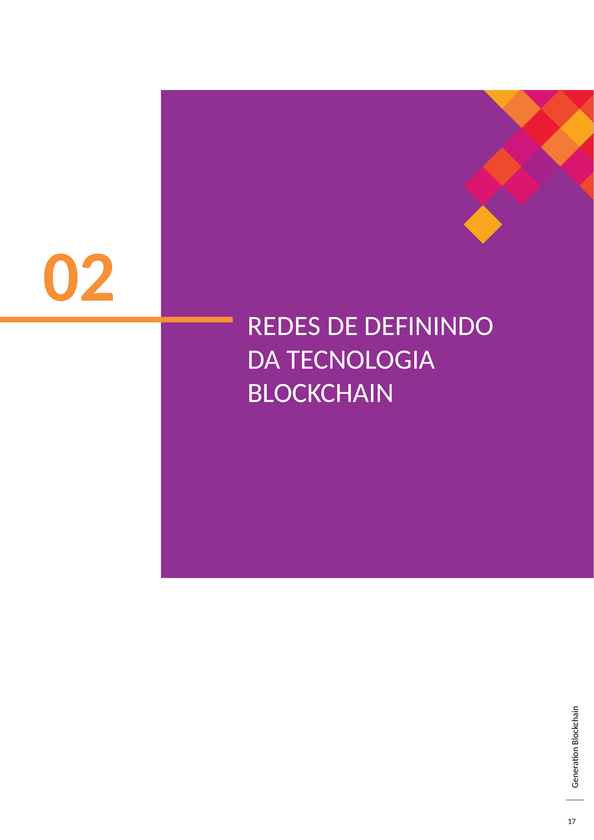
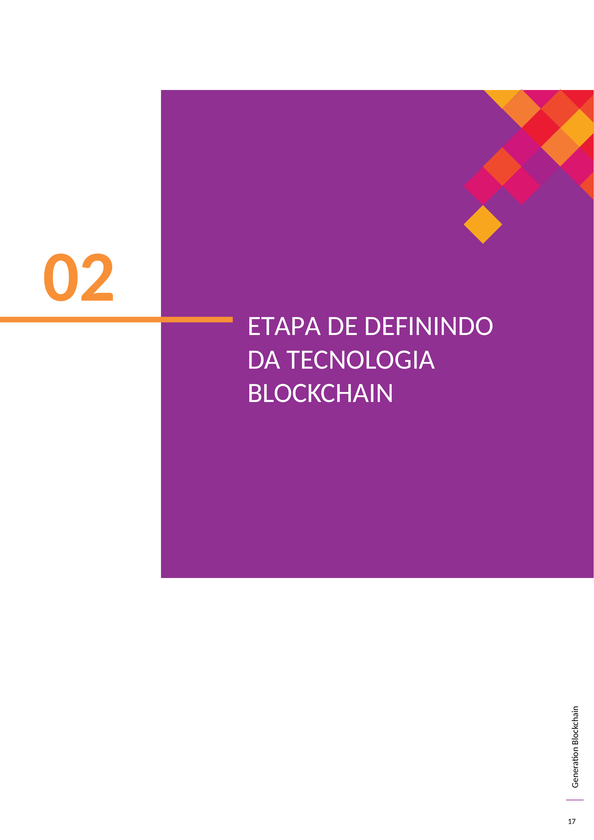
REDES: REDES -> ETAPA
